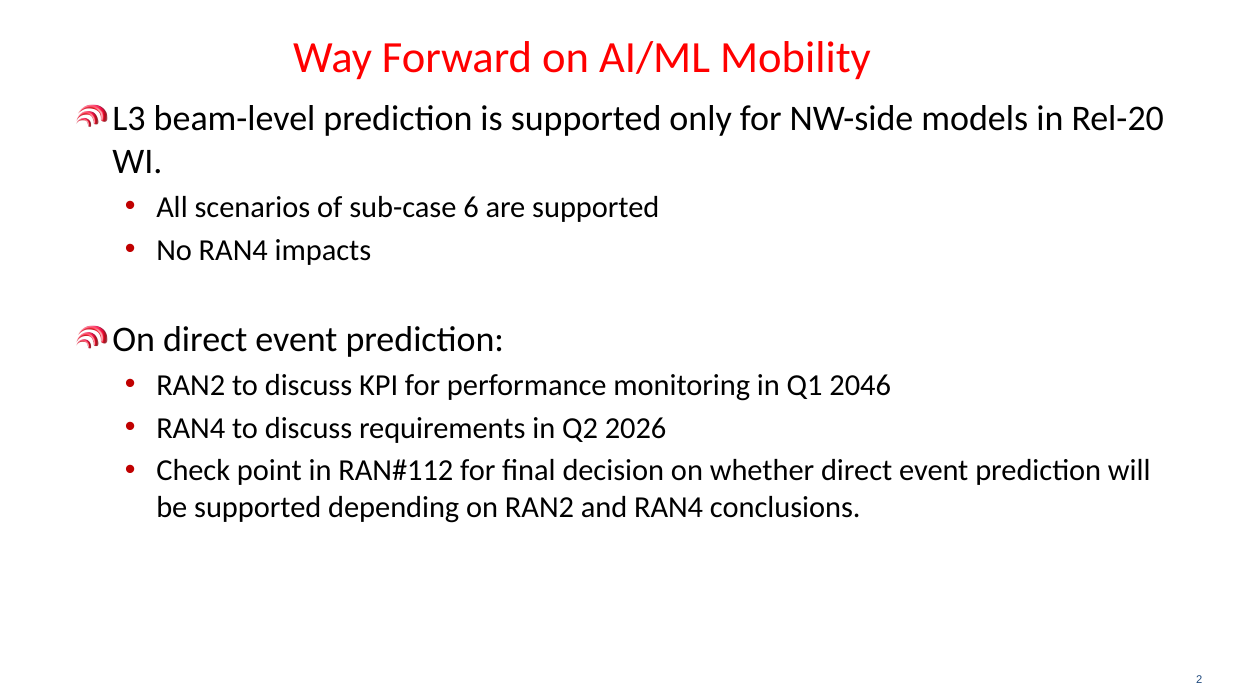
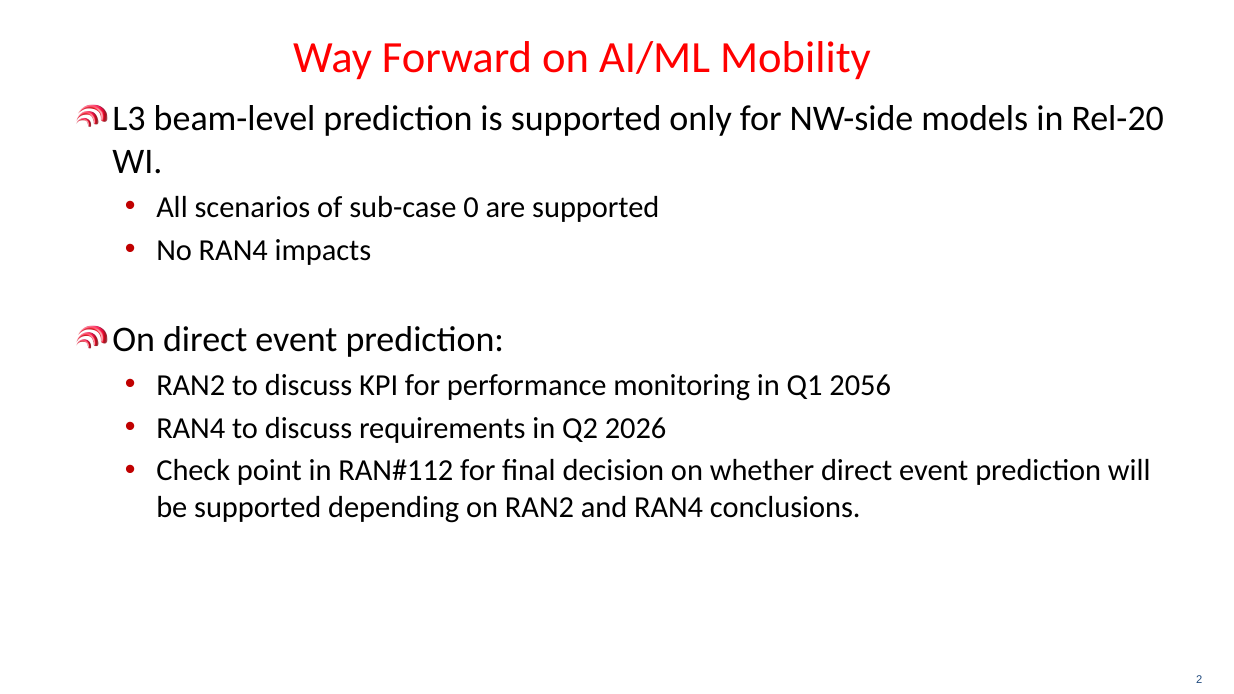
6: 6 -> 0
2046: 2046 -> 2056
